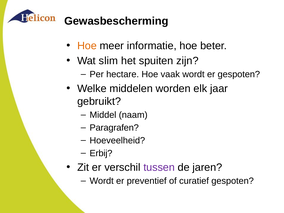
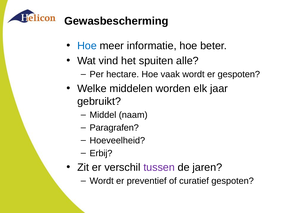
Hoe at (87, 46) colour: orange -> blue
slim: slim -> vind
zijn: zijn -> alle
